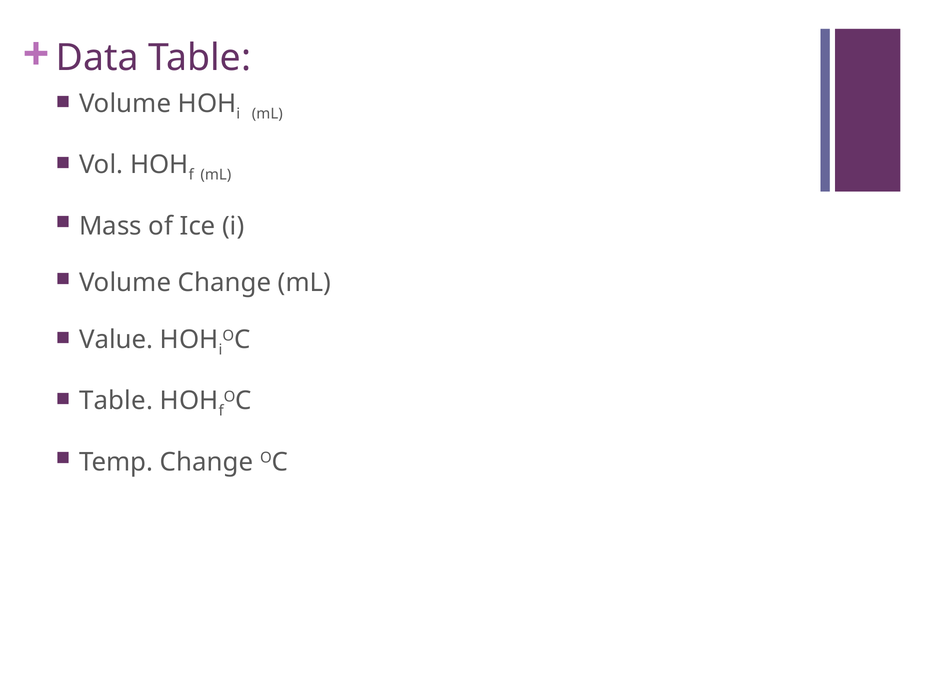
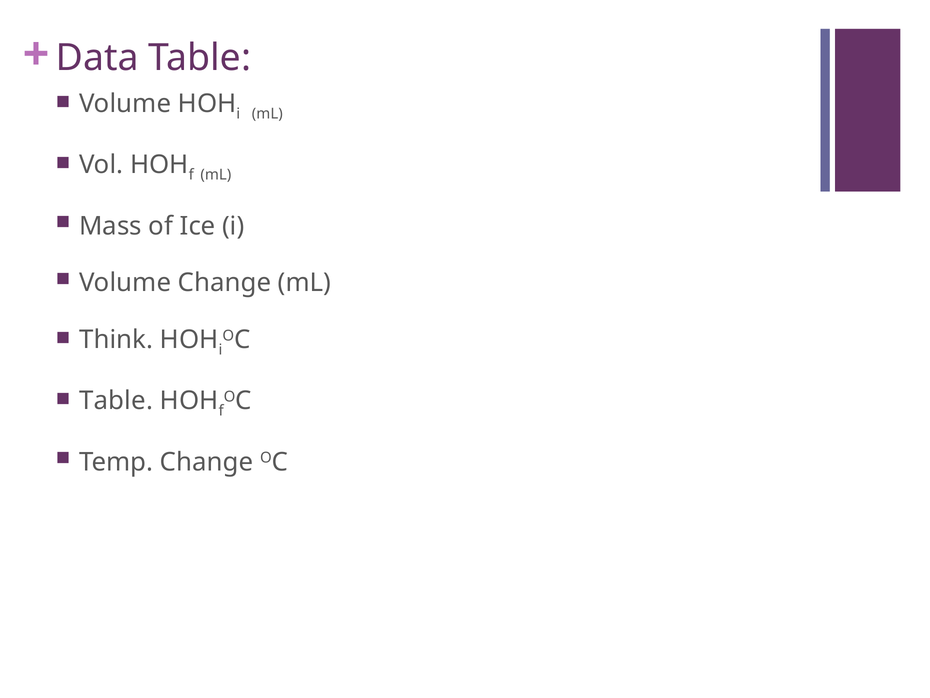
Value: Value -> Think
